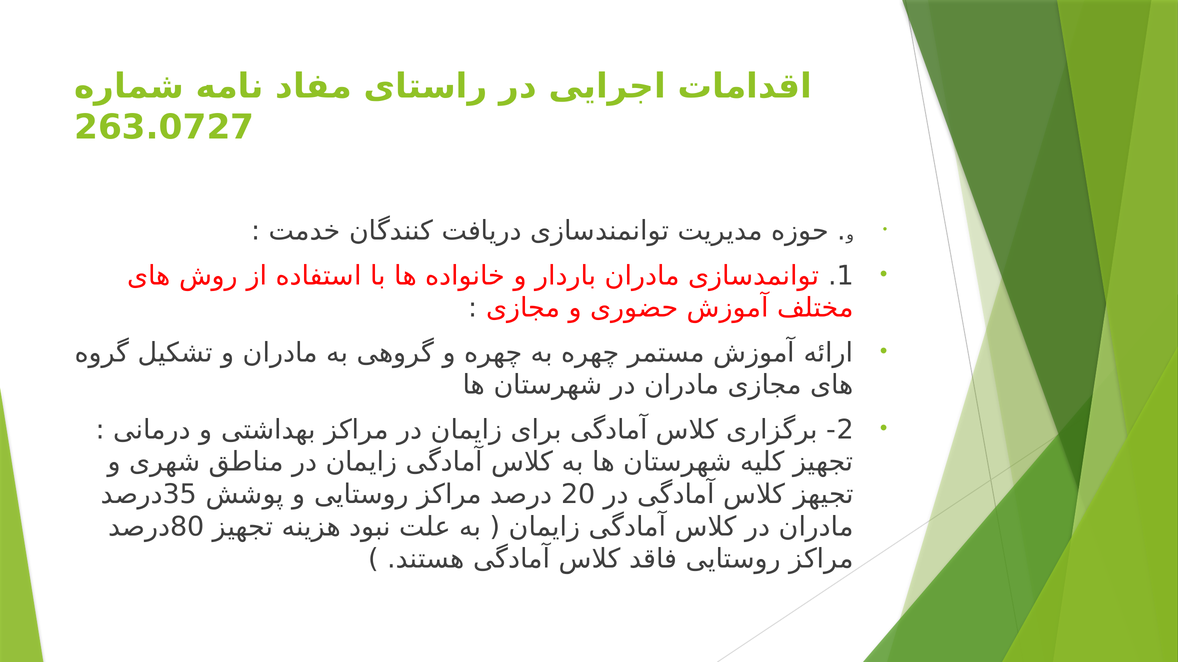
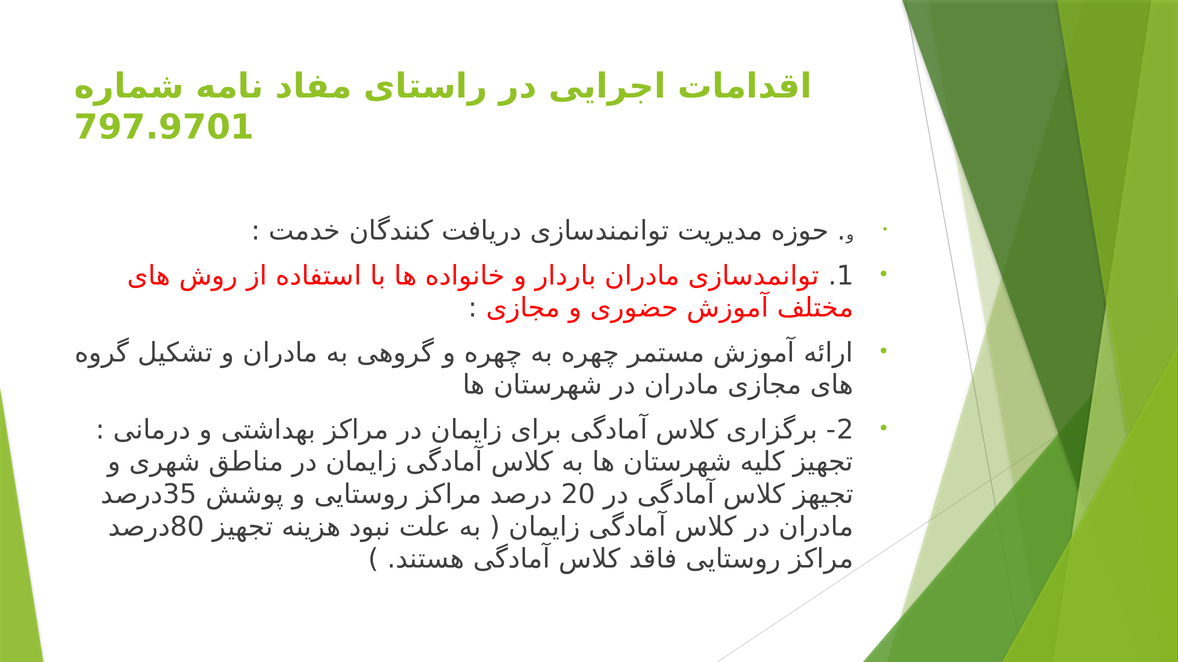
263.0727: 263.0727 -> 797.9701
